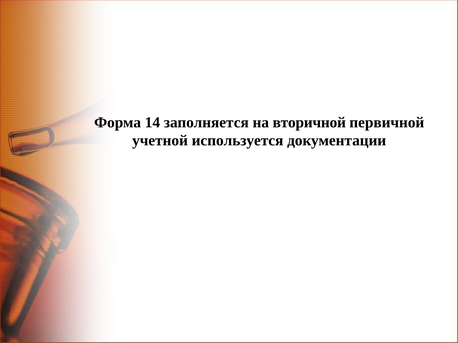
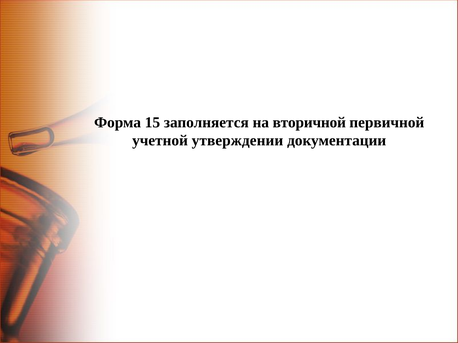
14: 14 -> 15
используется: используется -> утверждении
